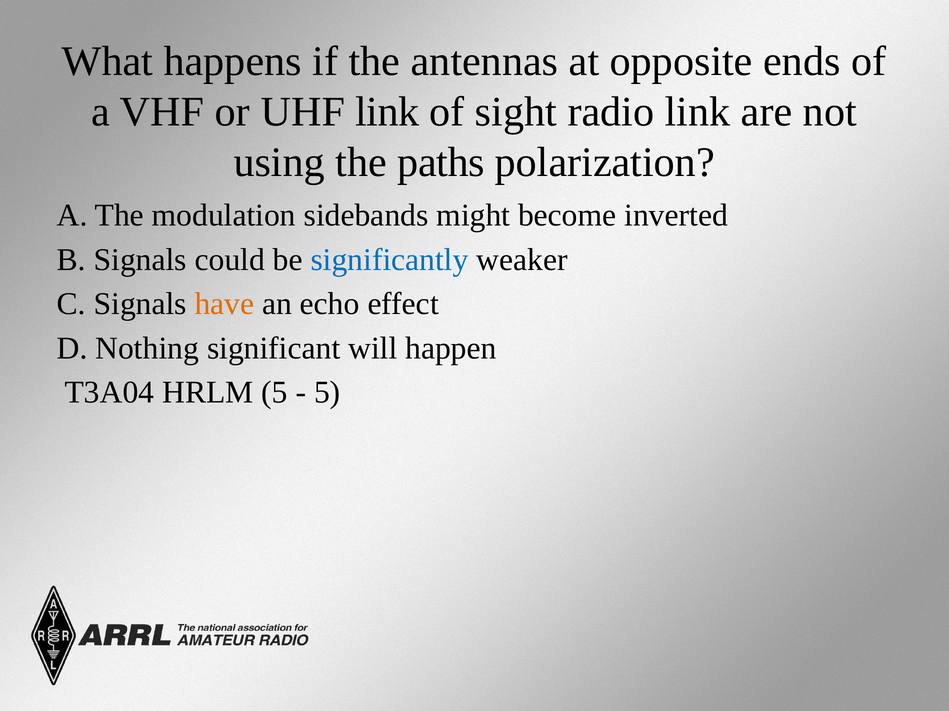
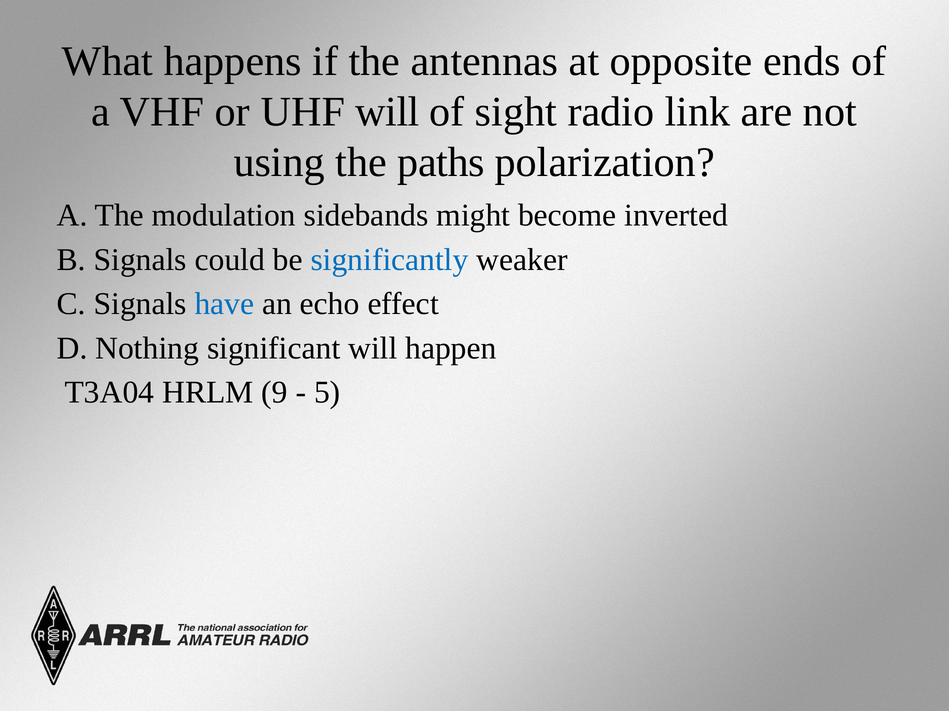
UHF link: link -> will
have colour: orange -> blue
HRLM 5: 5 -> 9
